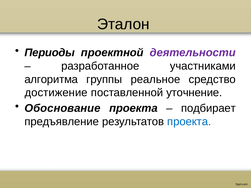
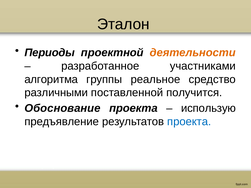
деятельности colour: purple -> orange
достижение: достижение -> различными
уточнение: уточнение -> получится
подбирает: подбирает -> использую
